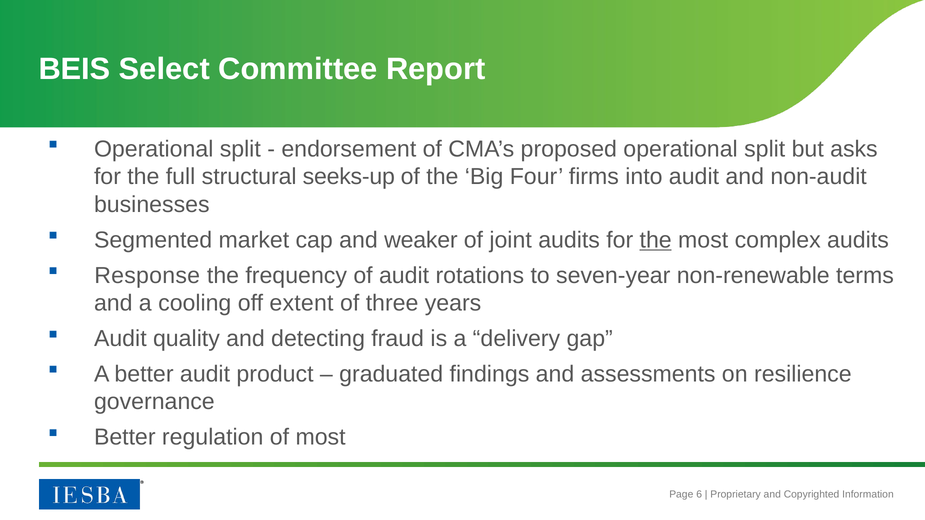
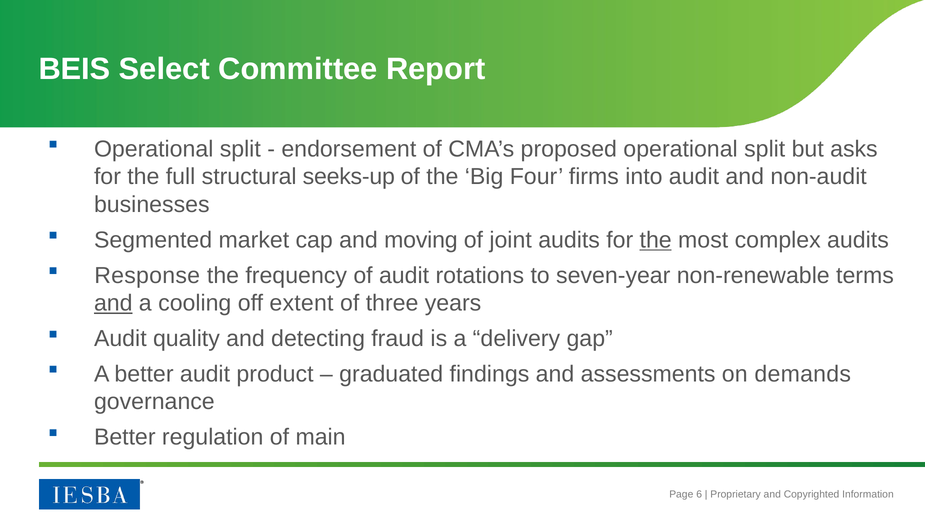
weaker: weaker -> moving
and at (113, 303) underline: none -> present
resilience: resilience -> demands
of most: most -> main
